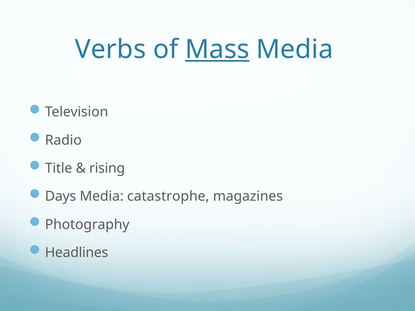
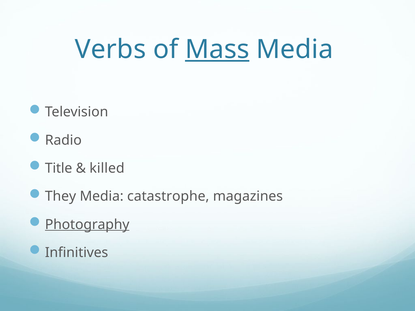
rising: rising -> killed
Days: Days -> They
Photography underline: none -> present
Headlines: Headlines -> Infinitives
